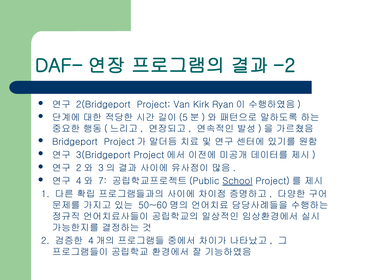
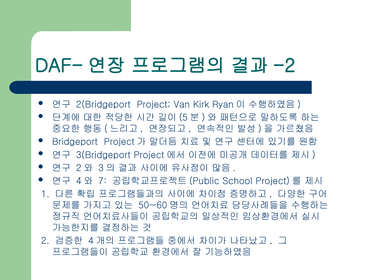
School underline: present -> none
